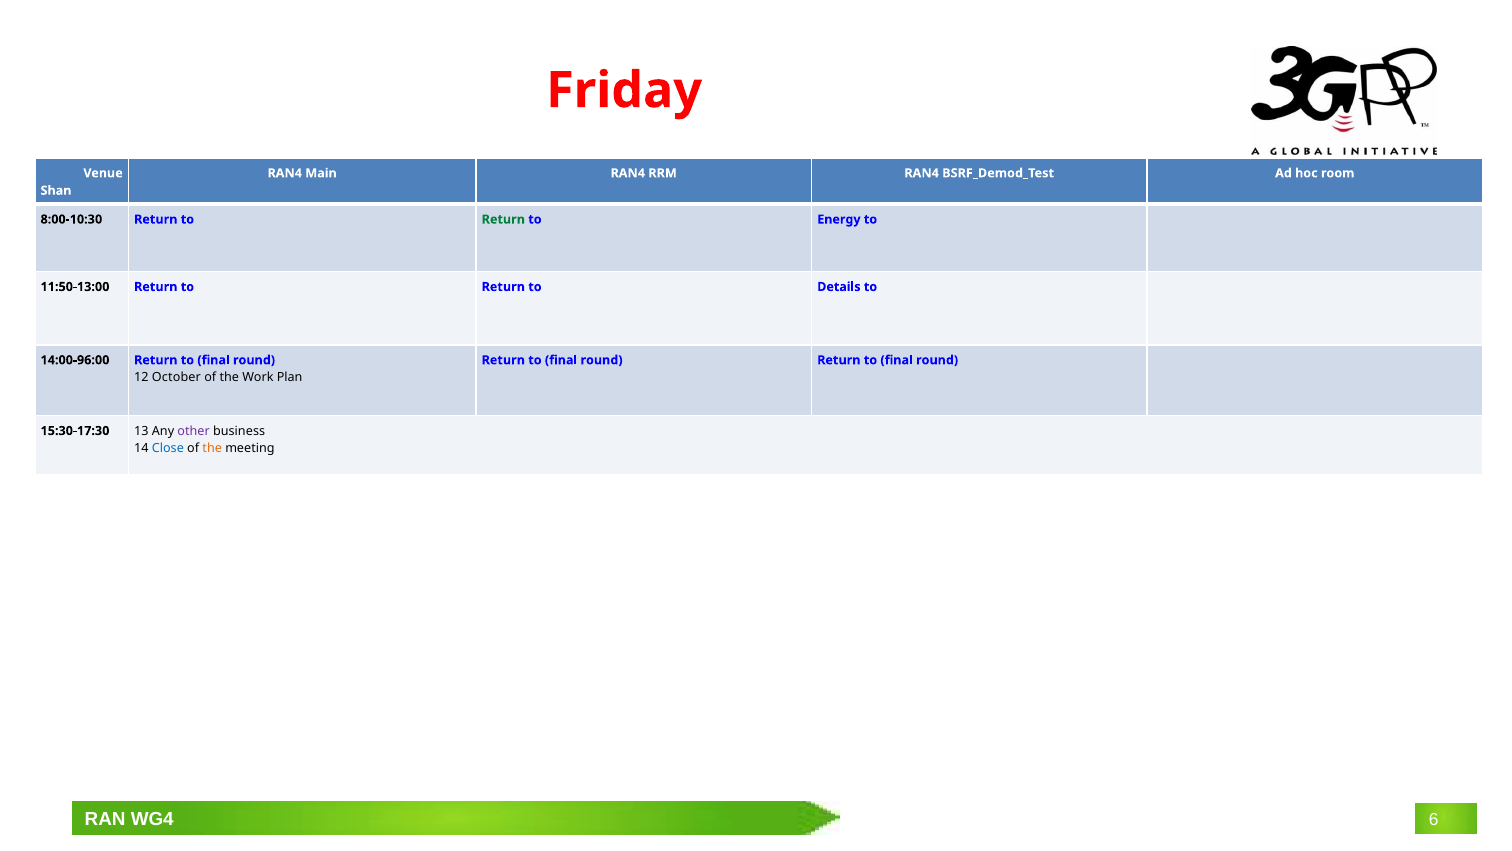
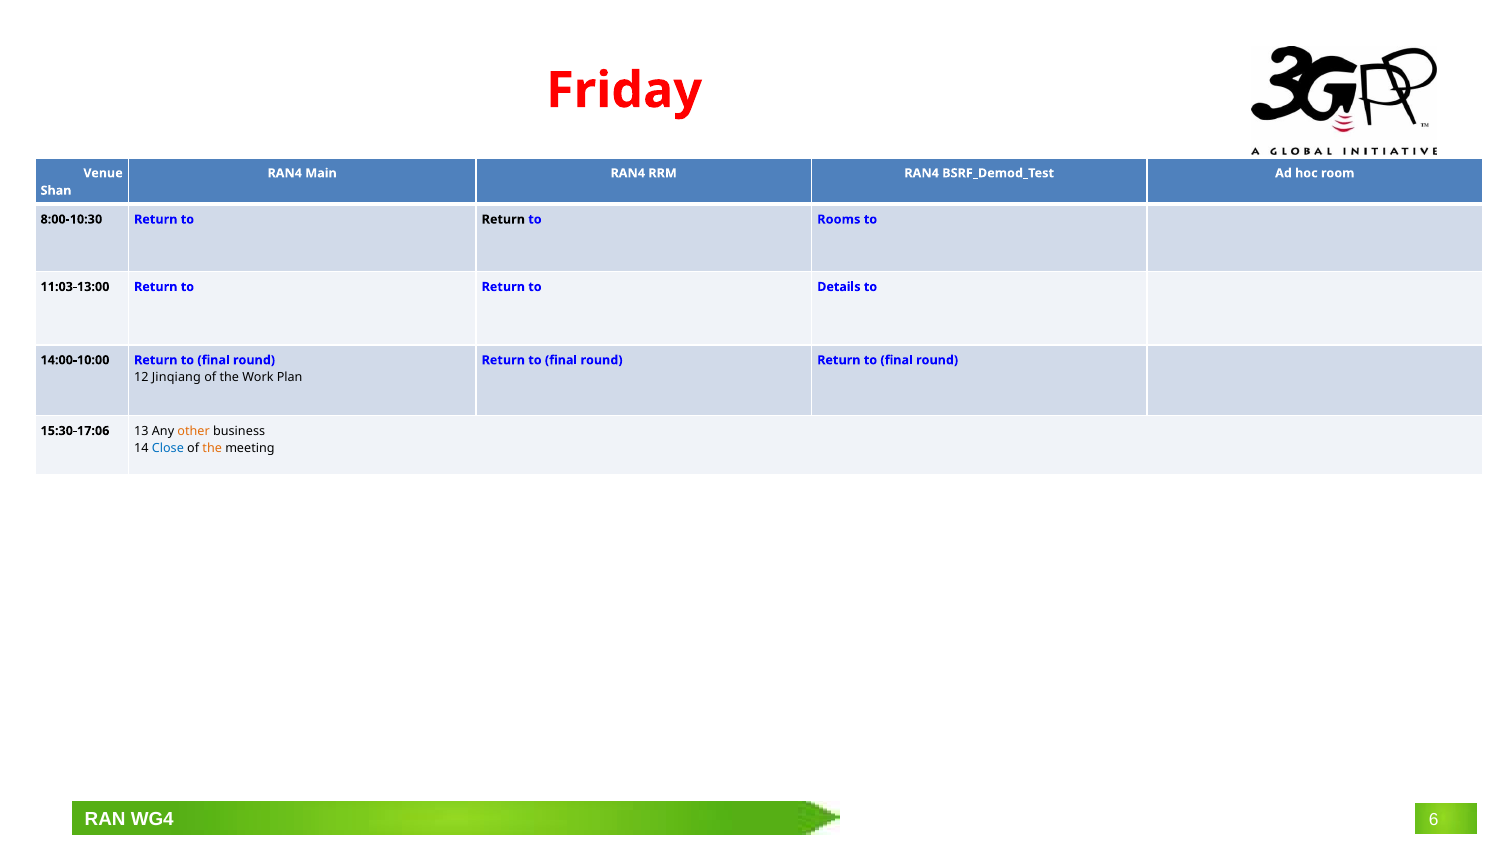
Return at (503, 219) colour: green -> black
Energy: Energy -> Rooms
11:50-13:00: 11:50-13:00 -> 11:03-13:00
14:00-96:00: 14:00-96:00 -> 14:00-10:00
October: October -> Jinqiang
15:30-17:30: 15:30-17:30 -> 15:30-17:06
other colour: purple -> orange
